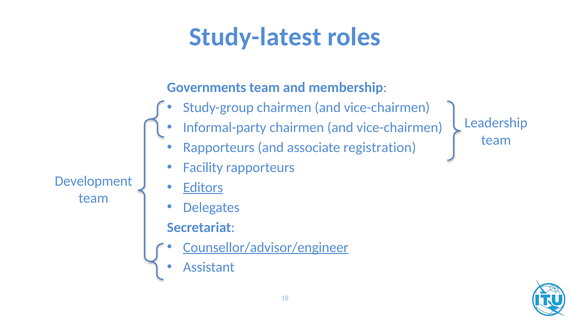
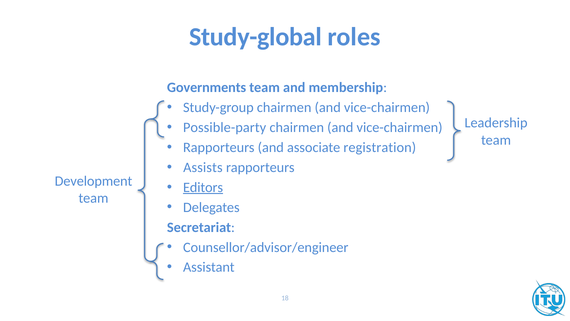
Study-latest: Study-latest -> Study-global
Informal-party: Informal-party -> Possible-party
Facility: Facility -> Assists
Counsellor/advisor/engineer underline: present -> none
